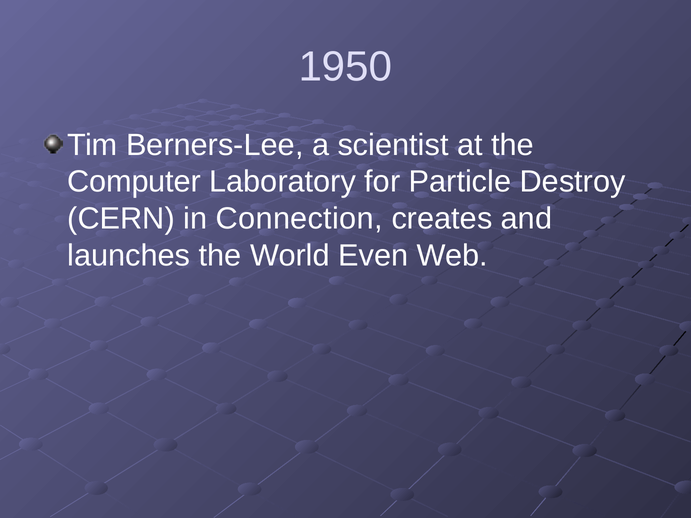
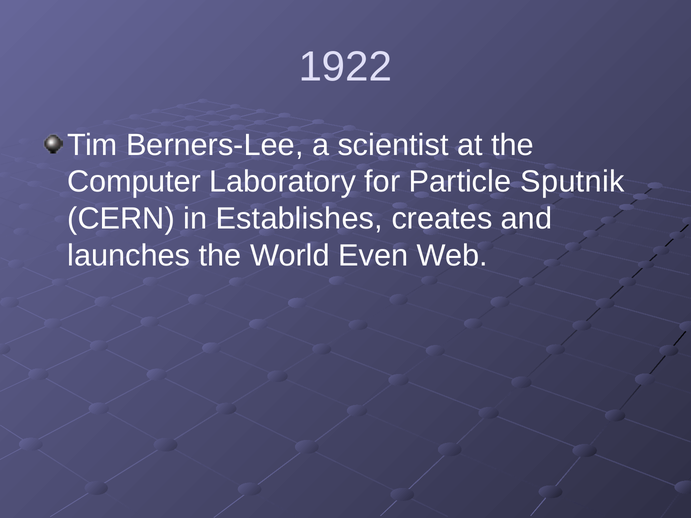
1950: 1950 -> 1922
Destroy: Destroy -> Sputnik
Connection: Connection -> Establishes
